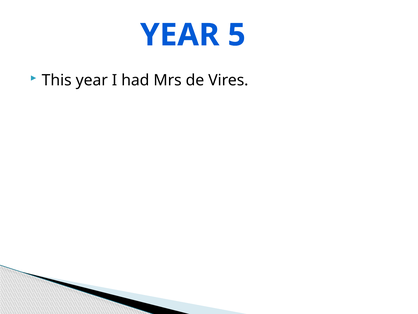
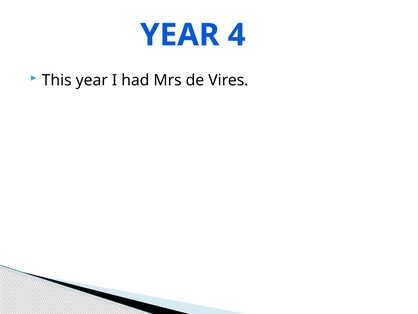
5: 5 -> 4
